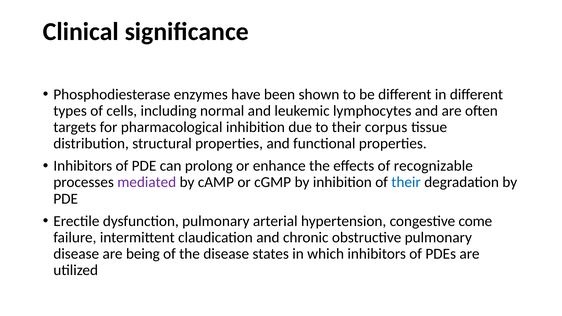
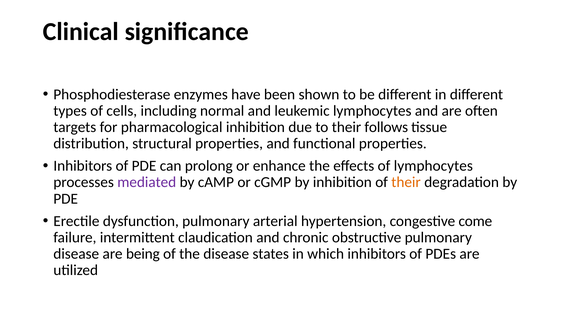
corpus: corpus -> follows
of recognizable: recognizable -> lymphocytes
their at (406, 182) colour: blue -> orange
